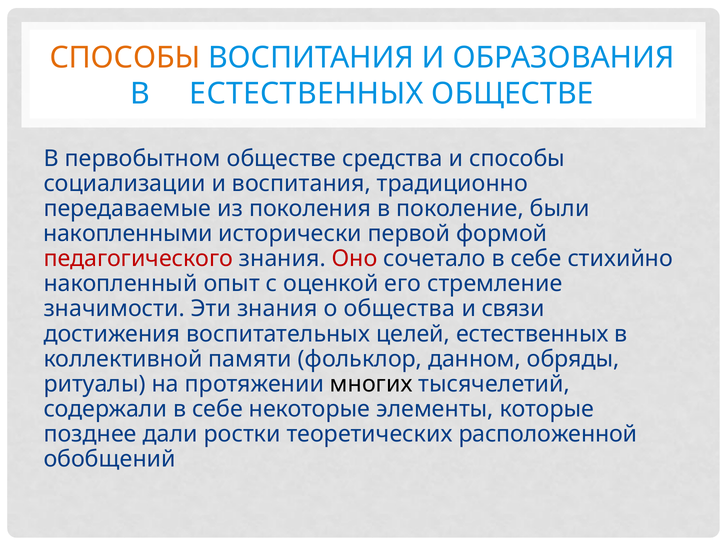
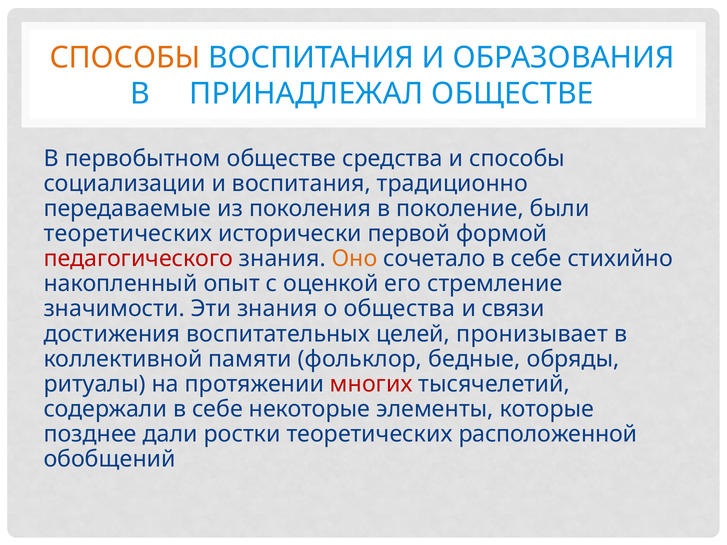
В ЕСТЕСТВЕННЫХ: ЕСТЕСТВЕННЫХ -> ПРИНАДЛЕЖАЛ
накопленными at (128, 234): накопленными -> теоретических
Оно colour: red -> orange
целей естественных: естественных -> пронизывает
данном: данном -> бедные
многих colour: black -> red
